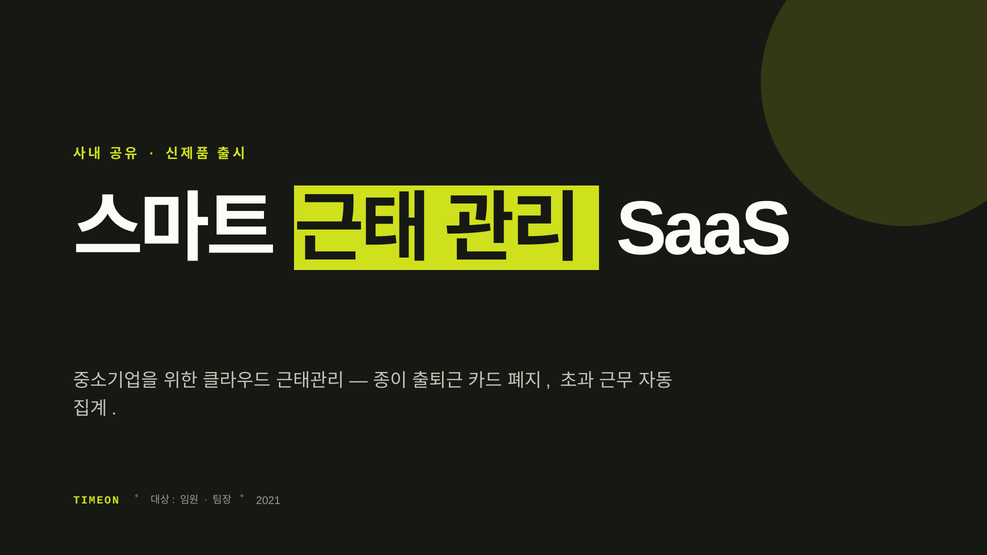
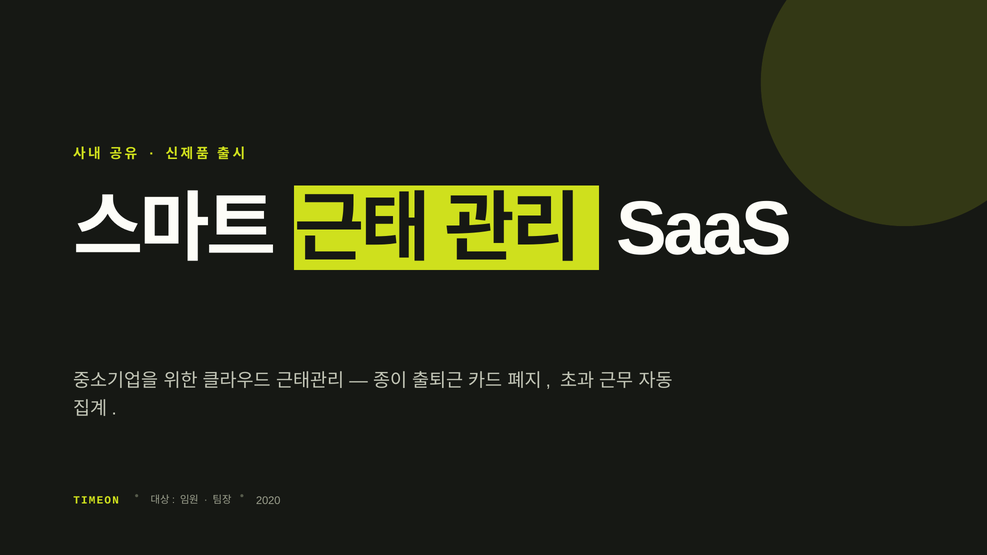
2021: 2021 -> 2020
